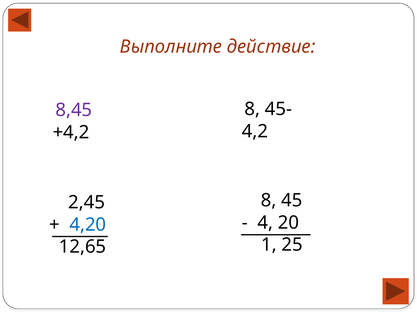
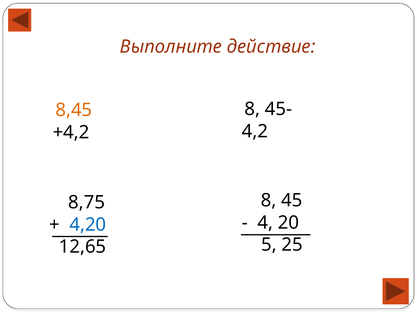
8,45 colour: purple -> orange
2,45: 2,45 -> 8,75
1: 1 -> 5
